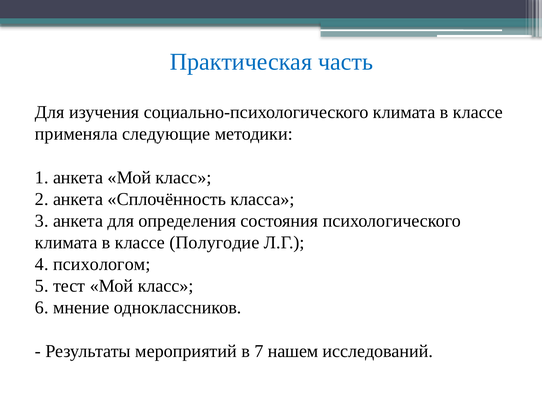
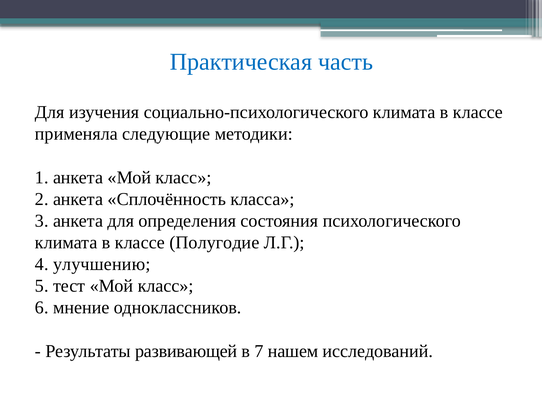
психологом: психологом -> улучшению
мероприятий: мероприятий -> развивающей
